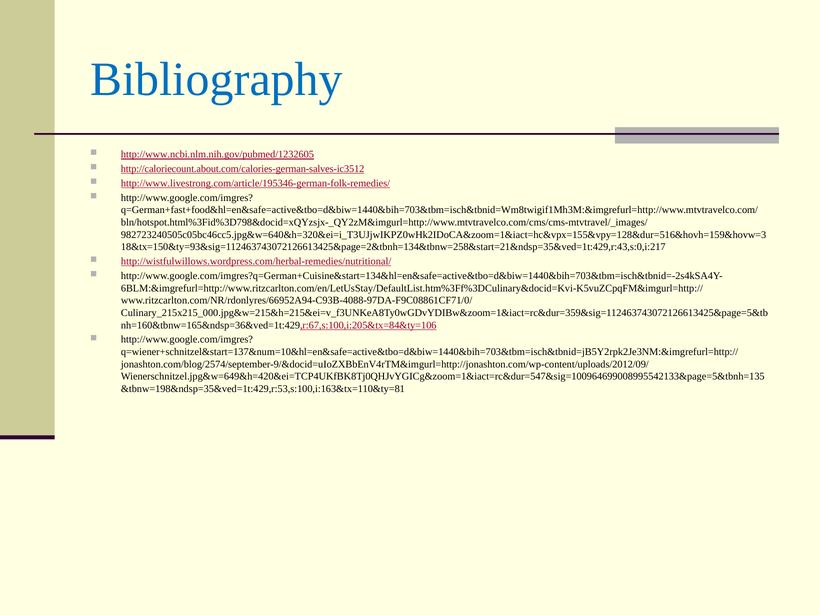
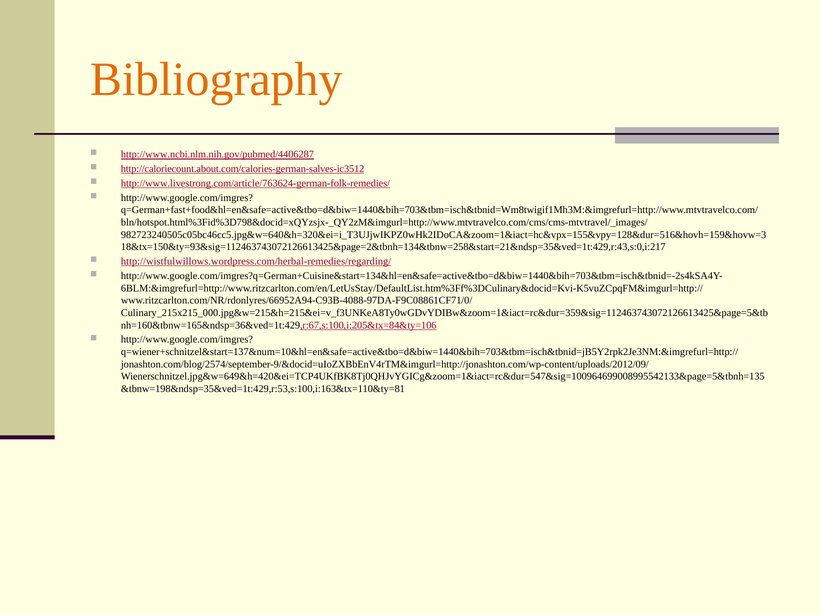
Bibliography colour: blue -> orange
http://www.ncbi.nlm.nih.gov/pubmed/1232605: http://www.ncbi.nlm.nih.gov/pubmed/1232605 -> http://www.ncbi.nlm.nih.gov/pubmed/4406287
http://www.livestrong.com/article/195346-german-folk-remedies/: http://www.livestrong.com/article/195346-german-folk-remedies/ -> http://www.livestrong.com/article/763624-german-folk-remedies/
http://wistfulwillows.wordpress.com/herbal-remedies/nutritional/: http://wistfulwillows.wordpress.com/herbal-remedies/nutritional/ -> http://wistfulwillows.wordpress.com/herbal-remedies/regarding/
